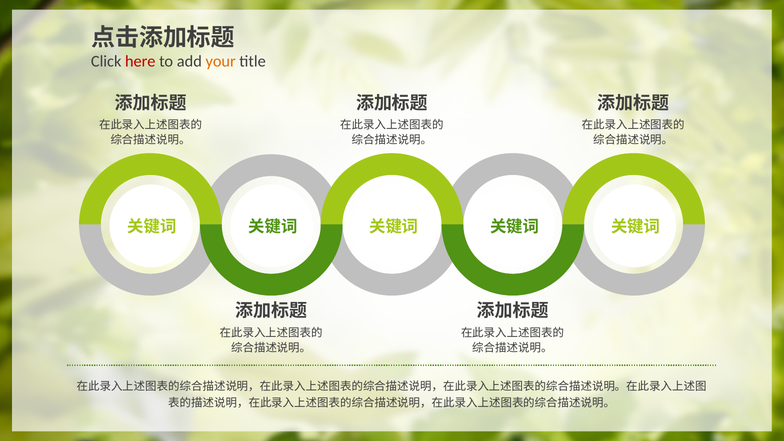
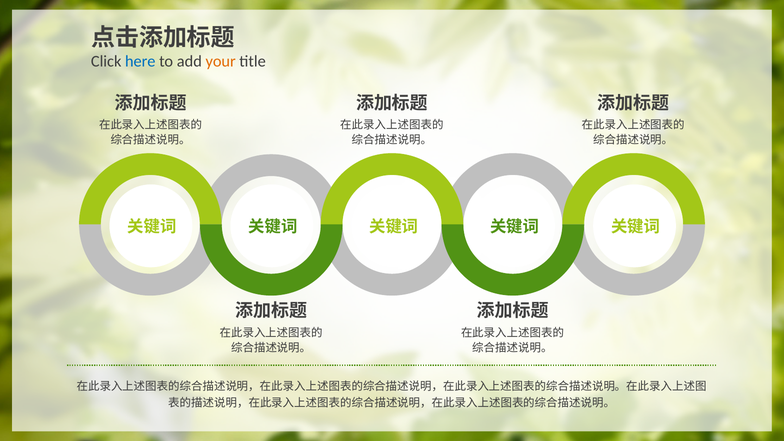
here colour: red -> blue
